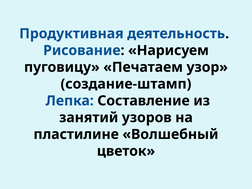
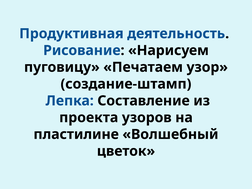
занятий: занятий -> проекта
